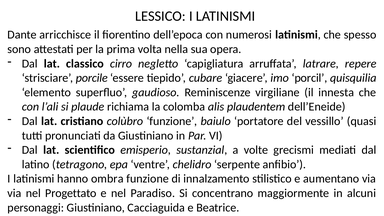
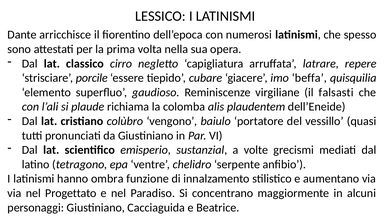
porcil: porcil -> beffa
innesta: innesta -> falsasti
colùbro funzione: funzione -> vengono
